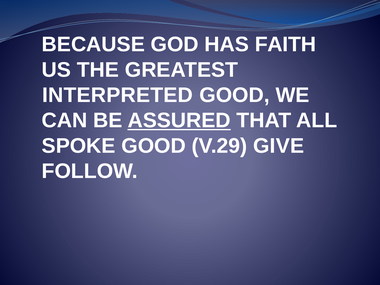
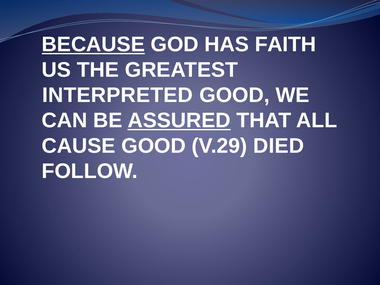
BECAUSE underline: none -> present
SPOKE: SPOKE -> CAUSE
GIVE: GIVE -> DIED
